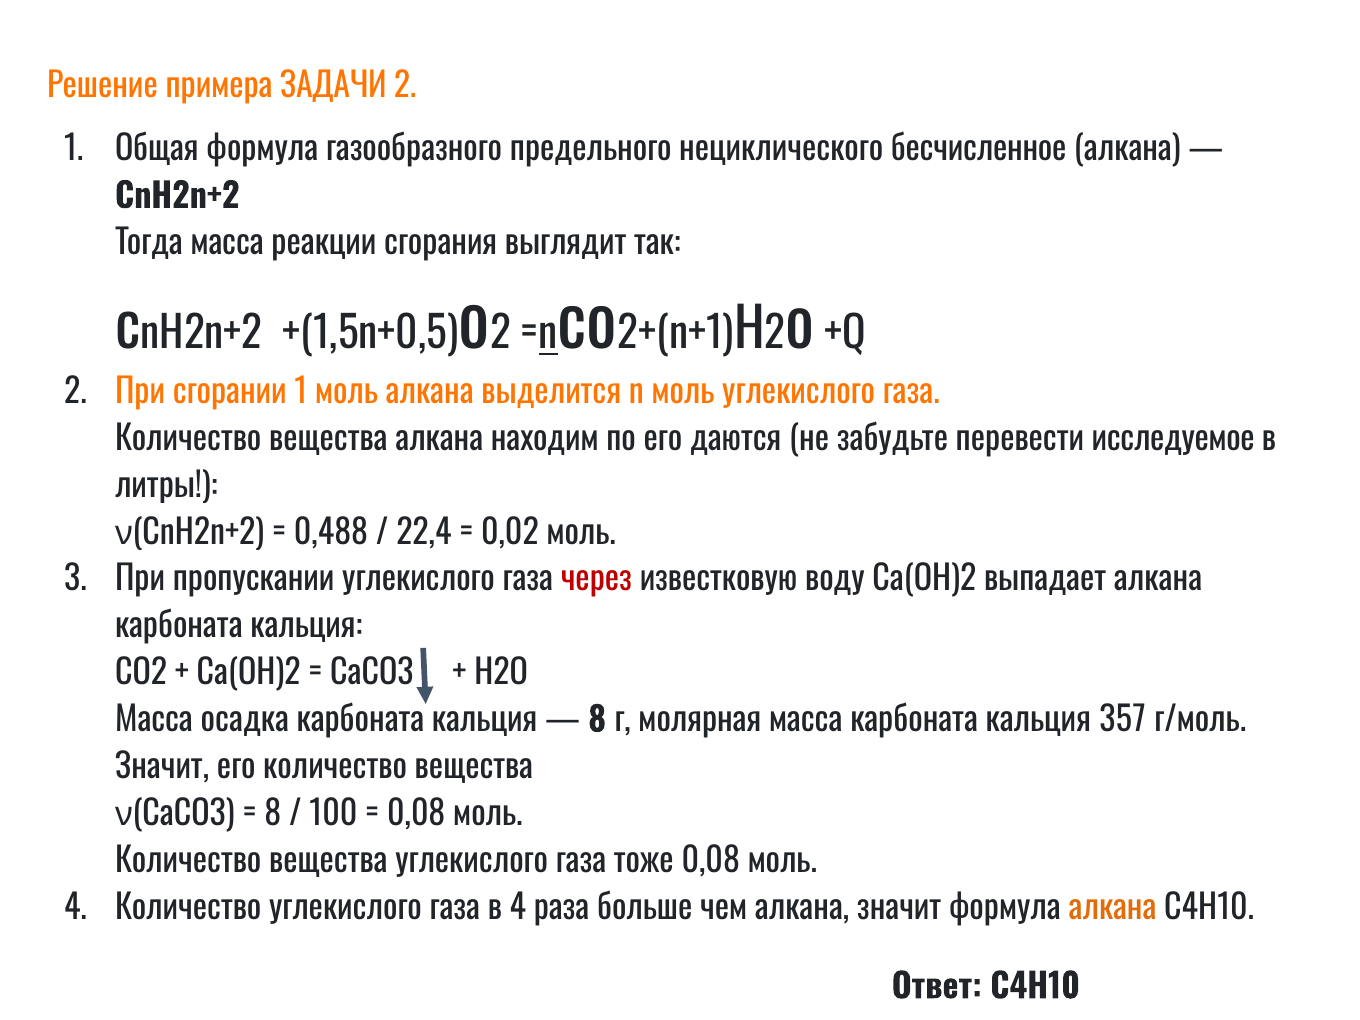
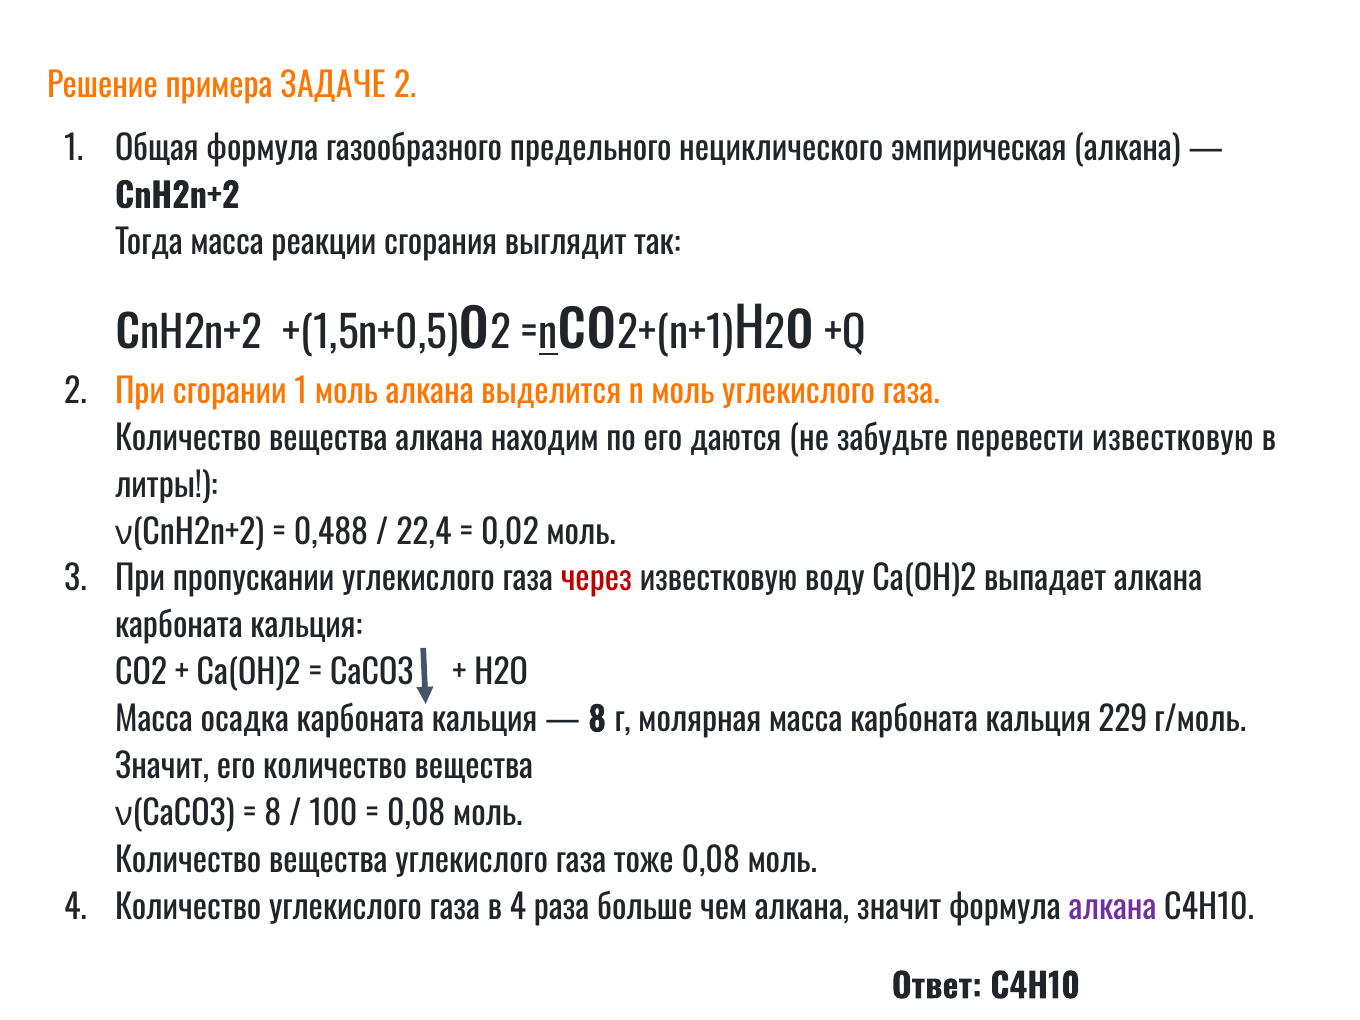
ЗАДАЧИ: ЗАДАЧИ -> ЗАДАЧЕ
бесчисленное: бесчисленное -> эмпирическая
перевести исследуемое: исследуемое -> известковую
357: 357 -> 229
алкана at (1113, 908) colour: orange -> purple
